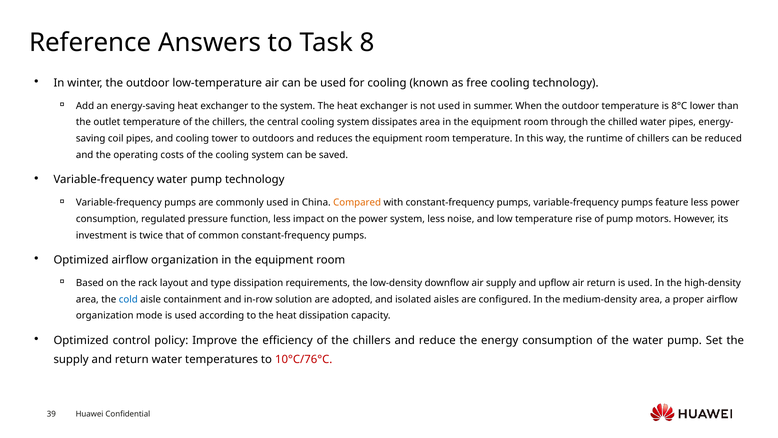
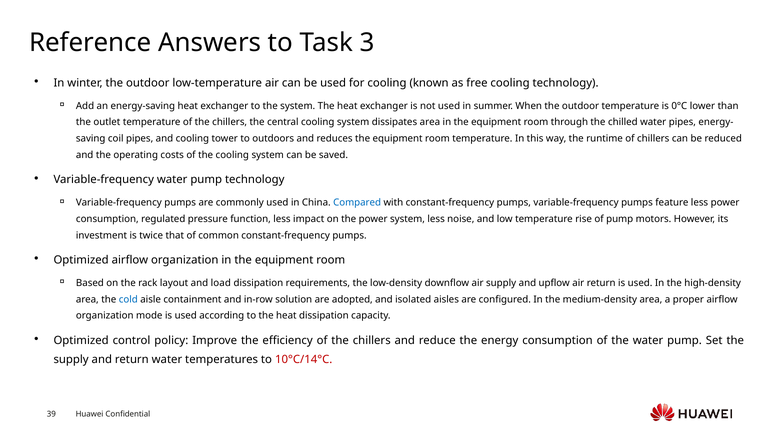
8: 8 -> 3
8°C: 8°C -> 0°C
Compared colour: orange -> blue
type: type -> load
10°C/76°C: 10°C/76°C -> 10°C/14°C
